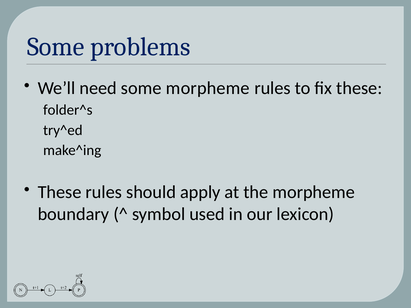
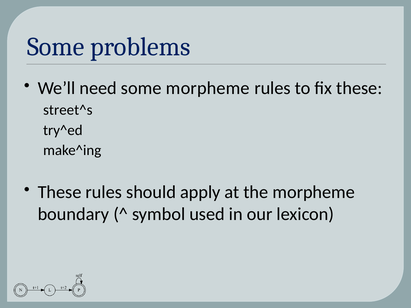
folder^s: folder^s -> street^s
